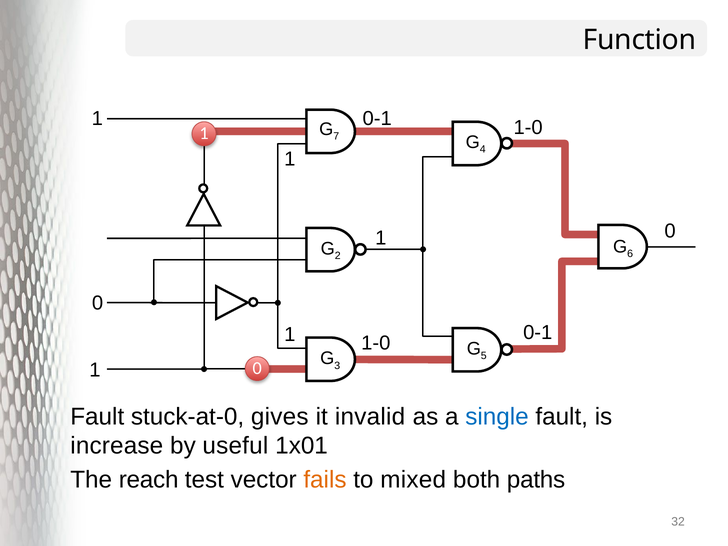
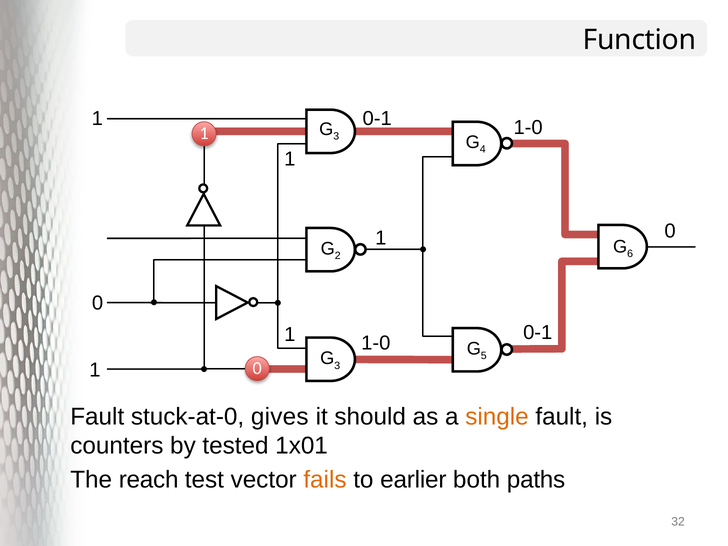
7 at (336, 136): 7 -> 3
invalid: invalid -> should
single colour: blue -> orange
increase: increase -> counters
useful: useful -> tested
mixed: mixed -> earlier
